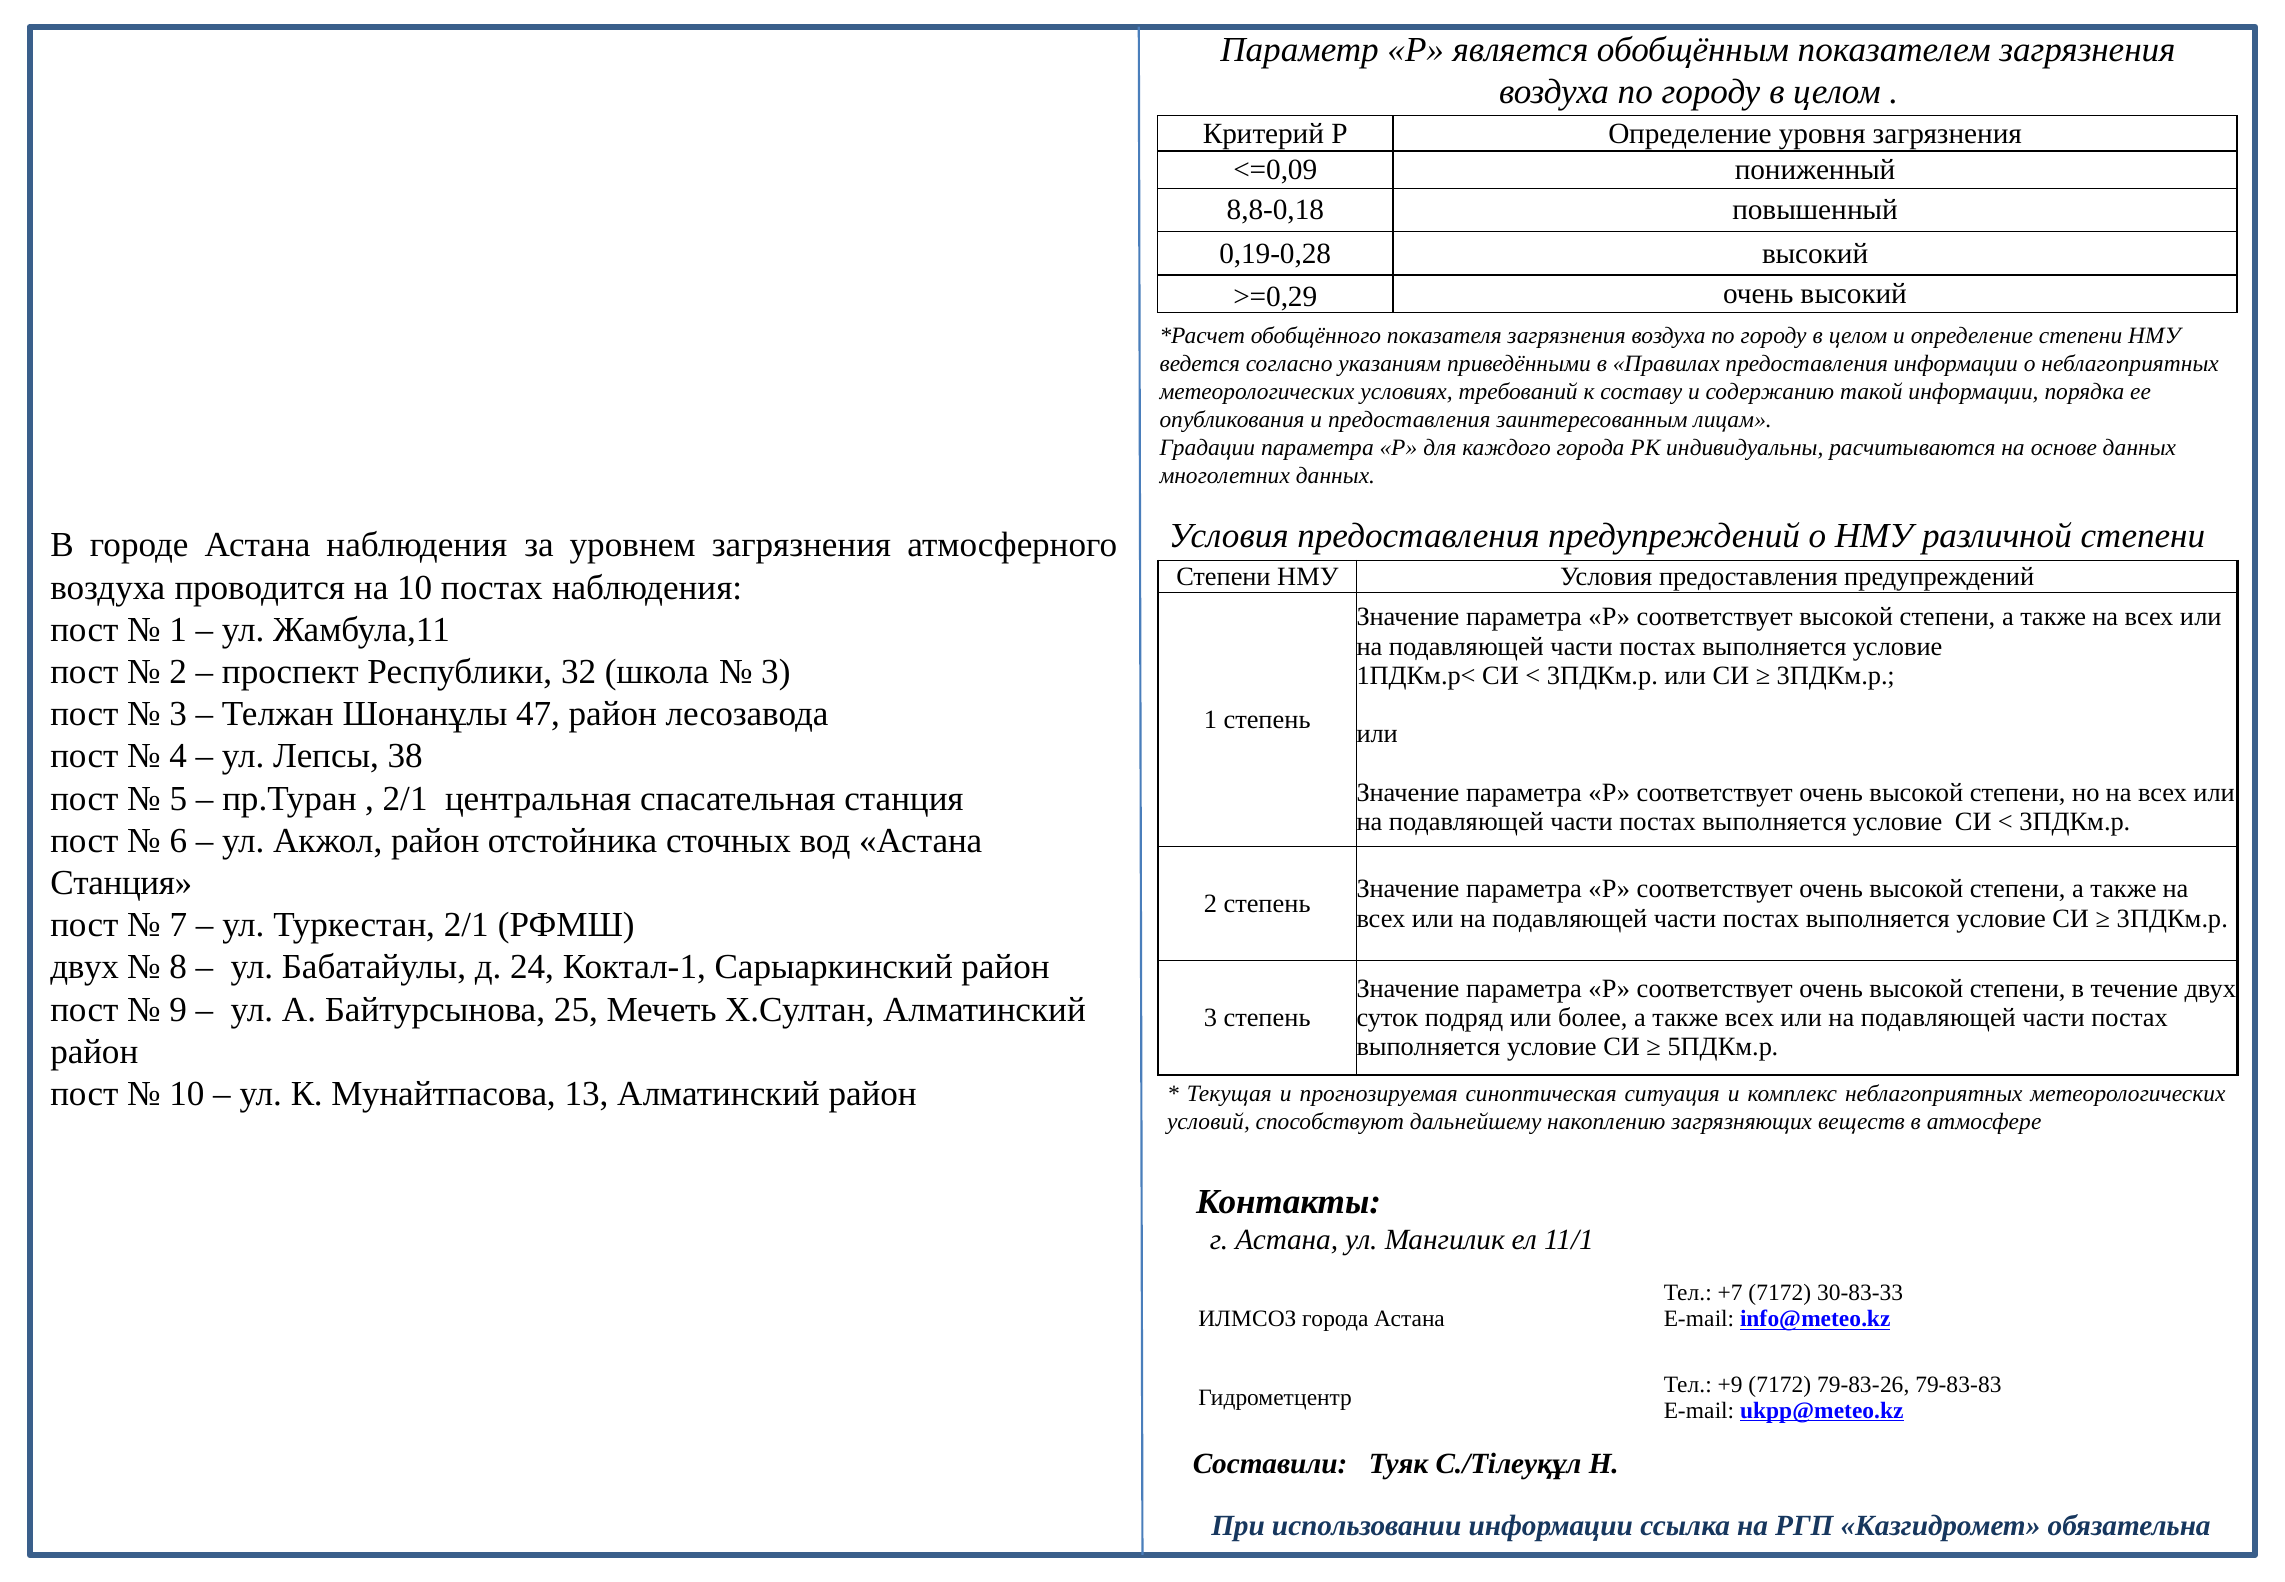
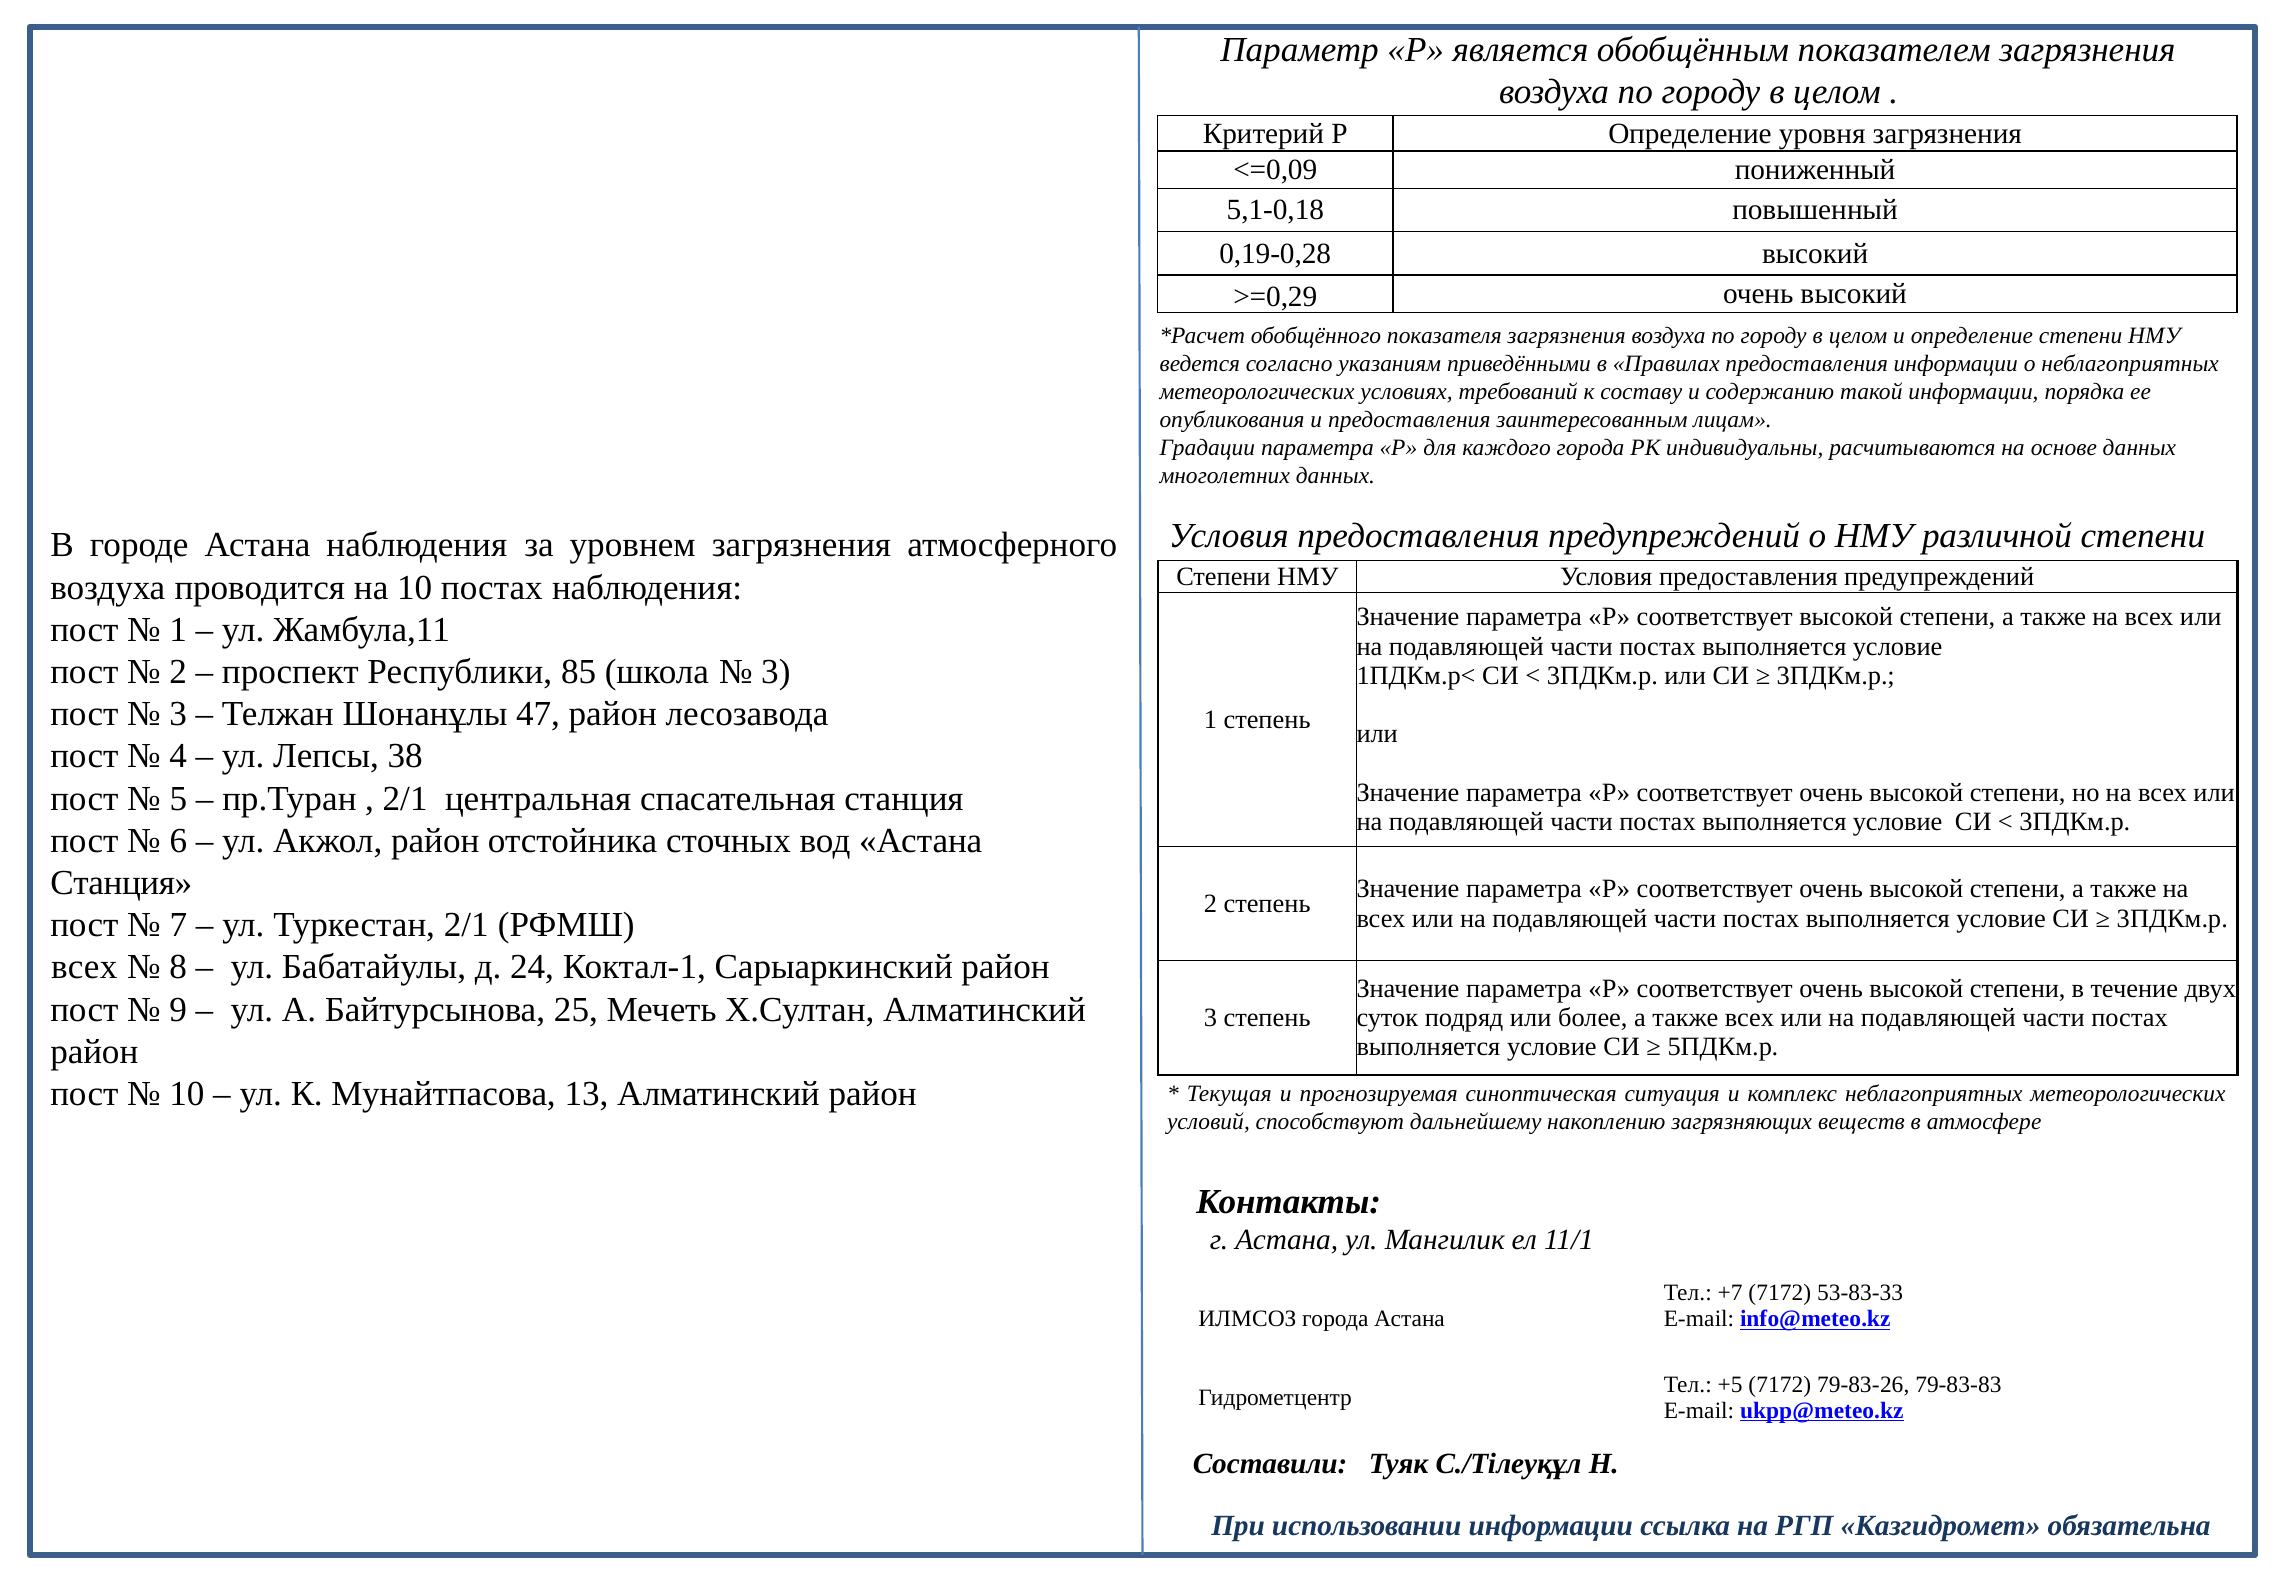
8,8-0,18: 8,8-0,18 -> 5,1-0,18
32: 32 -> 85
двух at (85, 967): двух -> всех
30-83-33: 30-83-33 -> 53-83-33
+9: +9 -> +5
